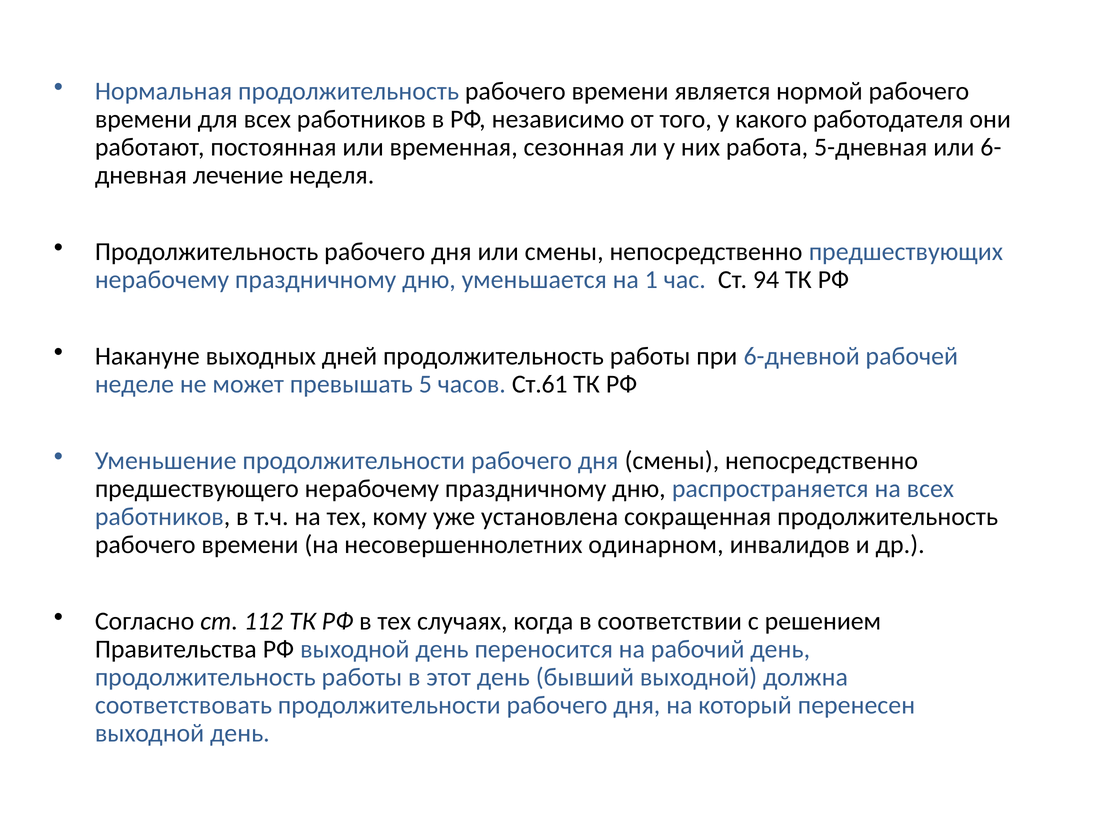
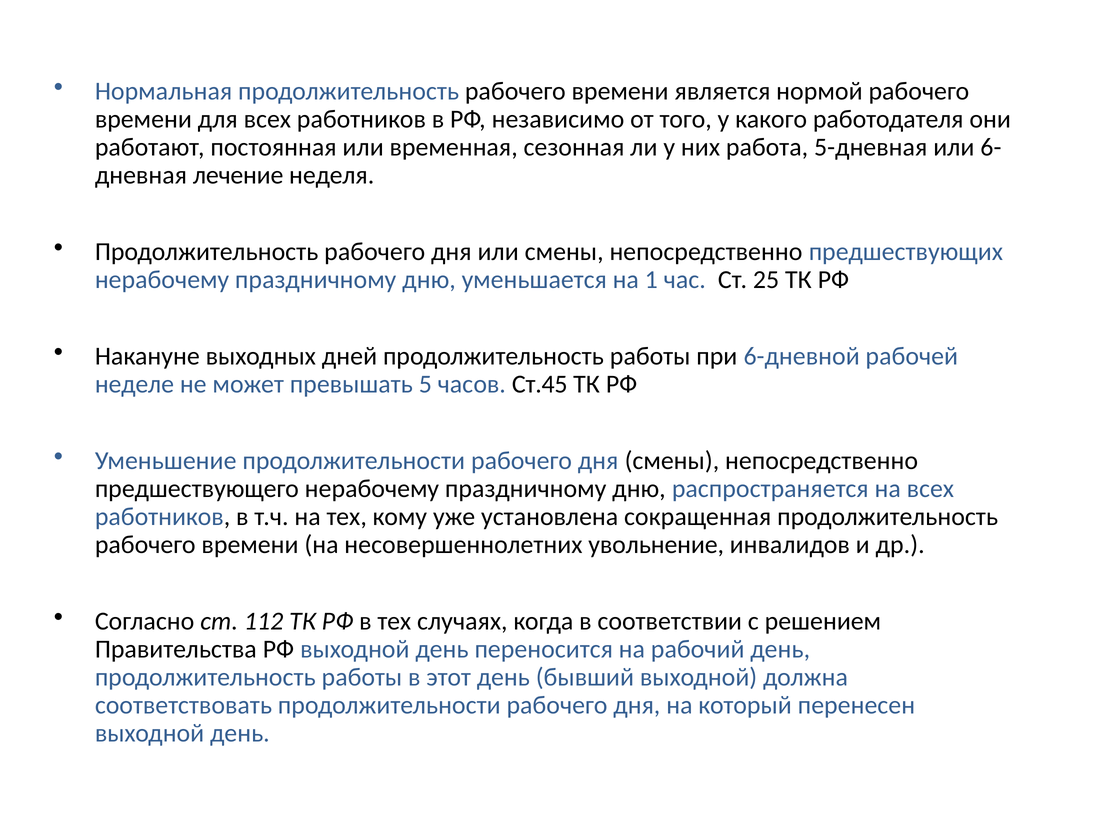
94: 94 -> 25
Ст.61: Ст.61 -> Ст.45
одинарном: одинарном -> увольнение
